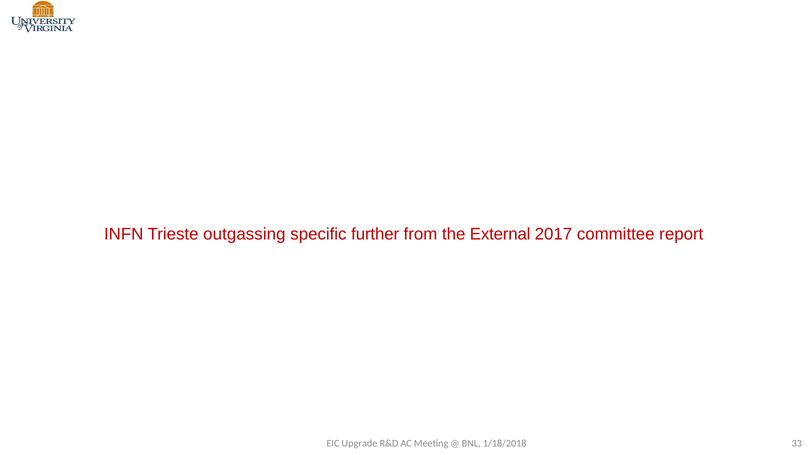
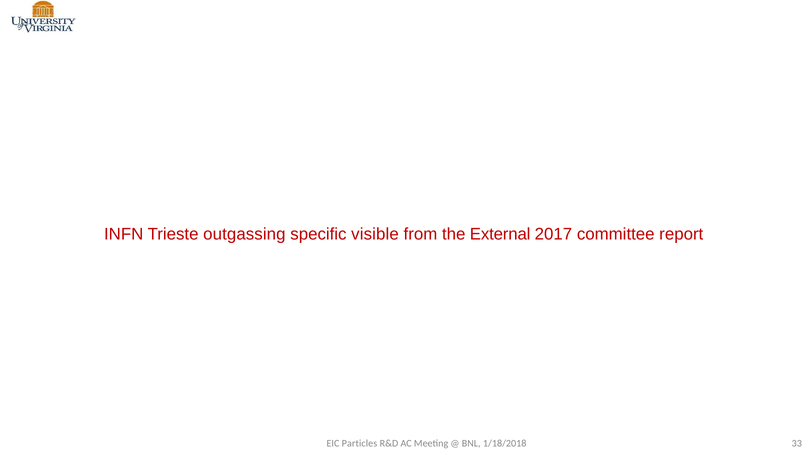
further: further -> visible
Upgrade: Upgrade -> Particles
